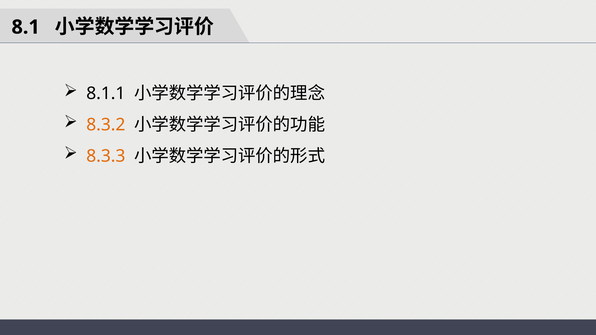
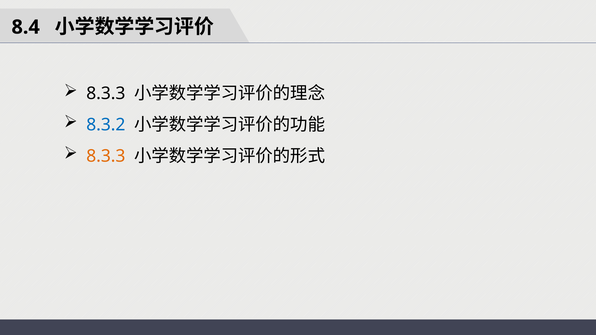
8.1: 8.1 -> 8.4
8.1.1 at (106, 94): 8.1.1 -> 8.3.3
8.3.2 colour: orange -> blue
